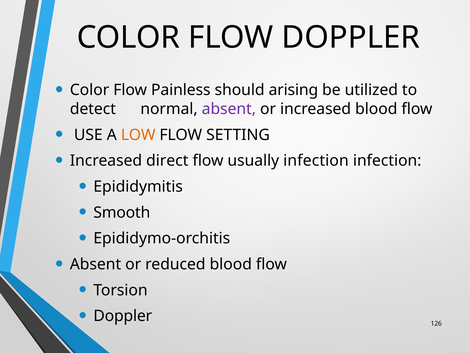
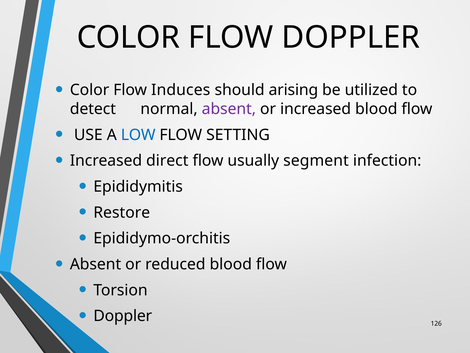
Painless: Painless -> Induces
LOW colour: orange -> blue
usually infection: infection -> segment
Smooth: Smooth -> Restore
